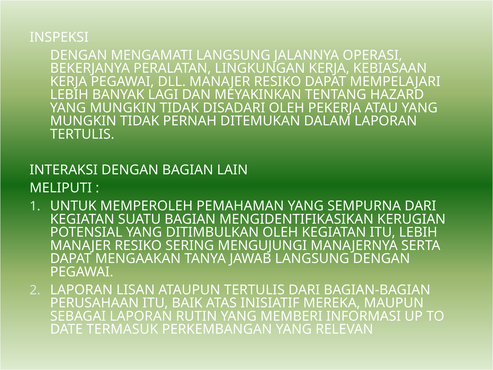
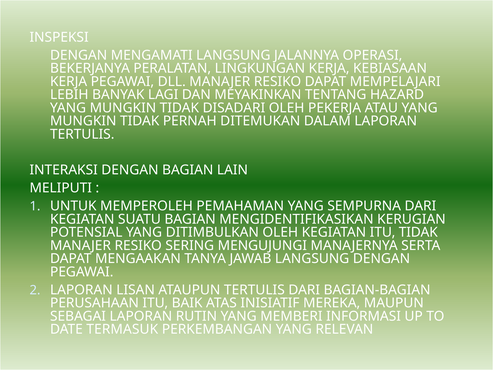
ITU LEBIH: LEBIH -> TIDAK
